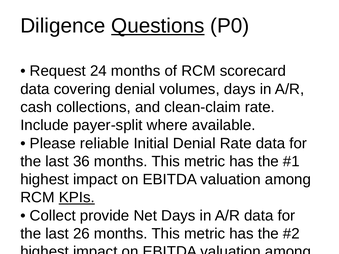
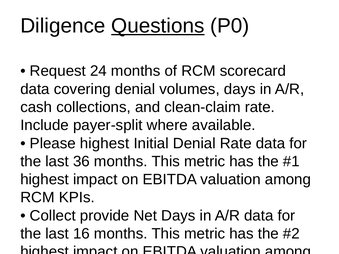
Please reliable: reliable -> highest
KPIs at (77, 198) underline: present -> none
26: 26 -> 16
